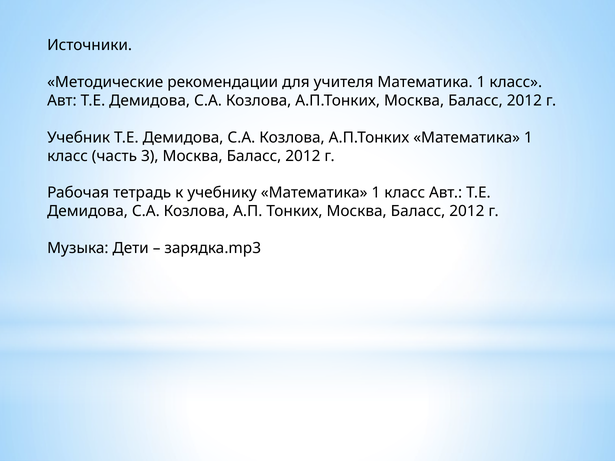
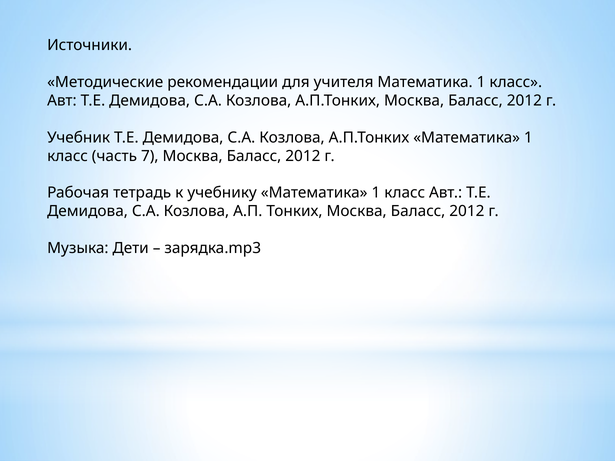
3: 3 -> 7
